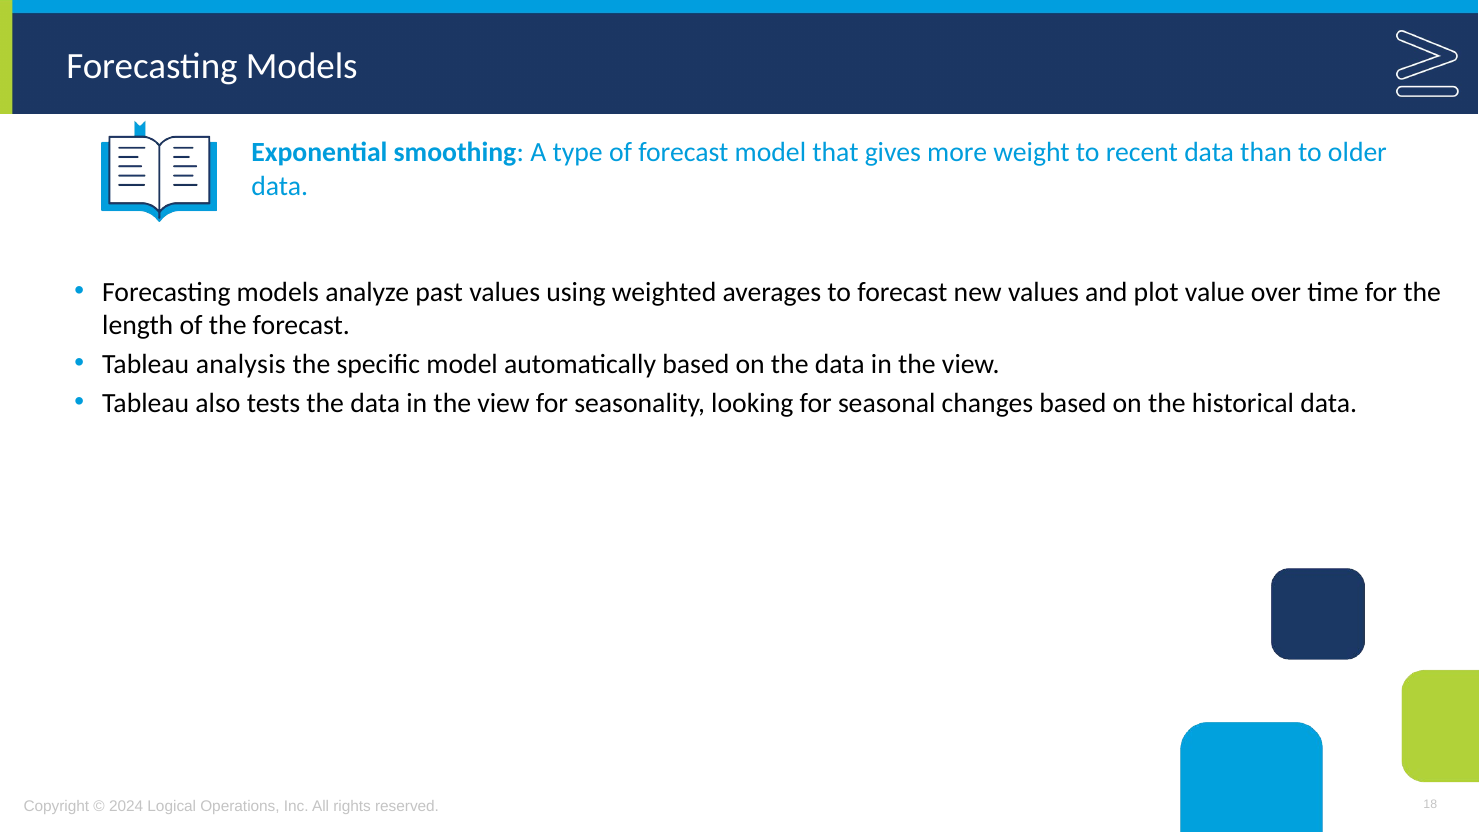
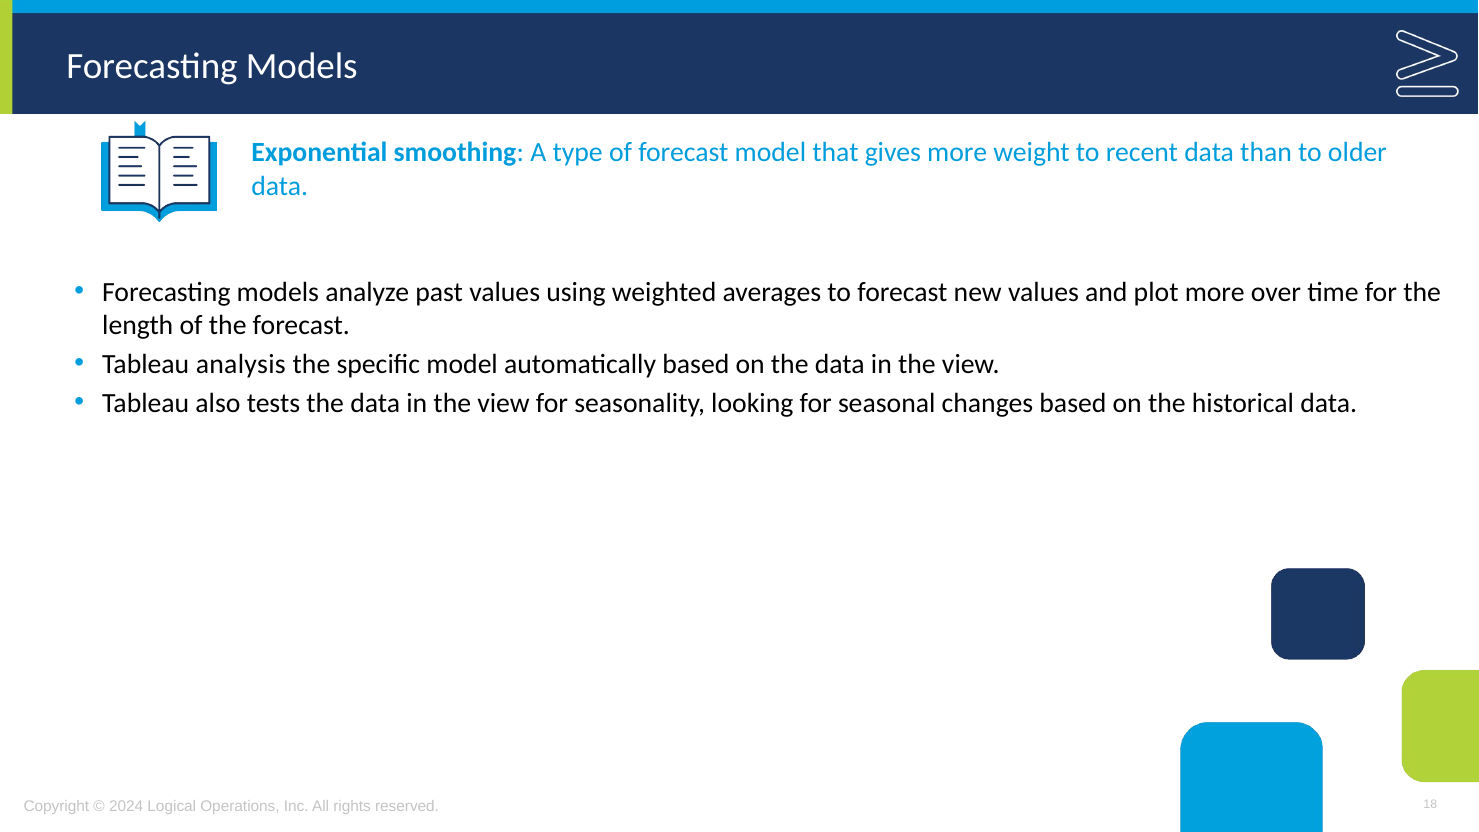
plot value: value -> more
